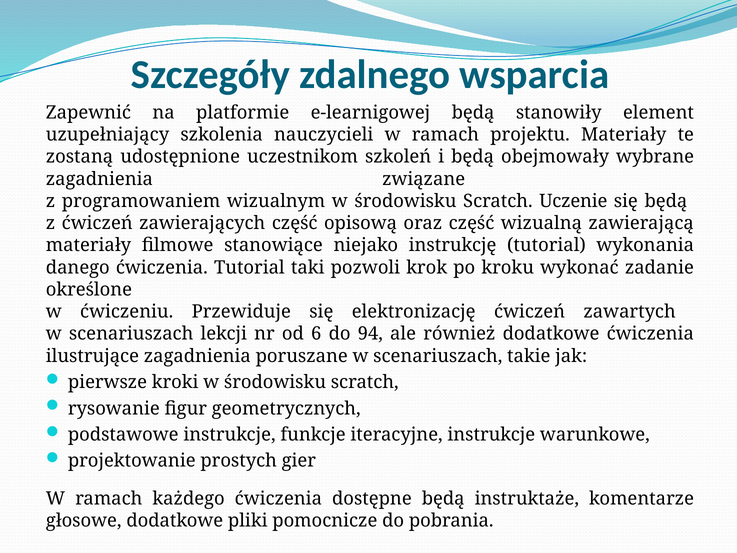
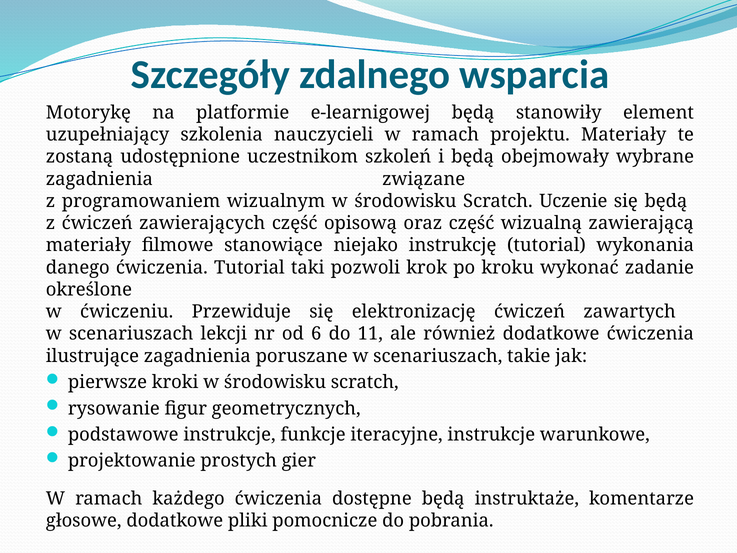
Zapewnić: Zapewnić -> Motorykę
94: 94 -> 11
